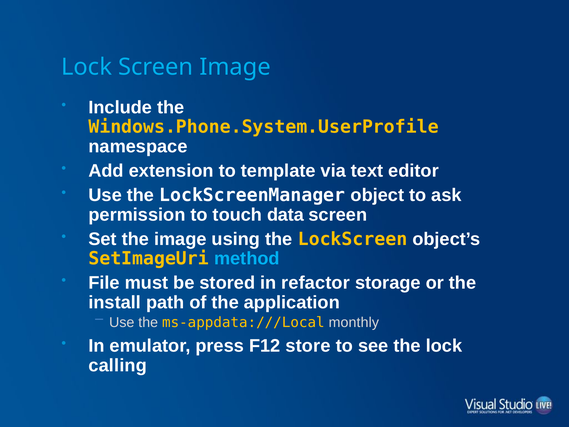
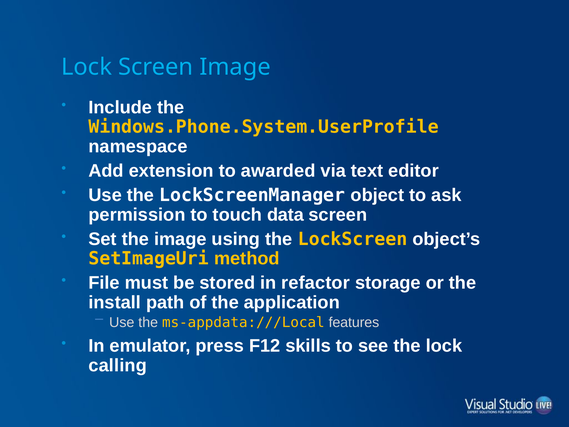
template: template -> awarded
method colour: light blue -> yellow
monthly: monthly -> features
store: store -> skills
